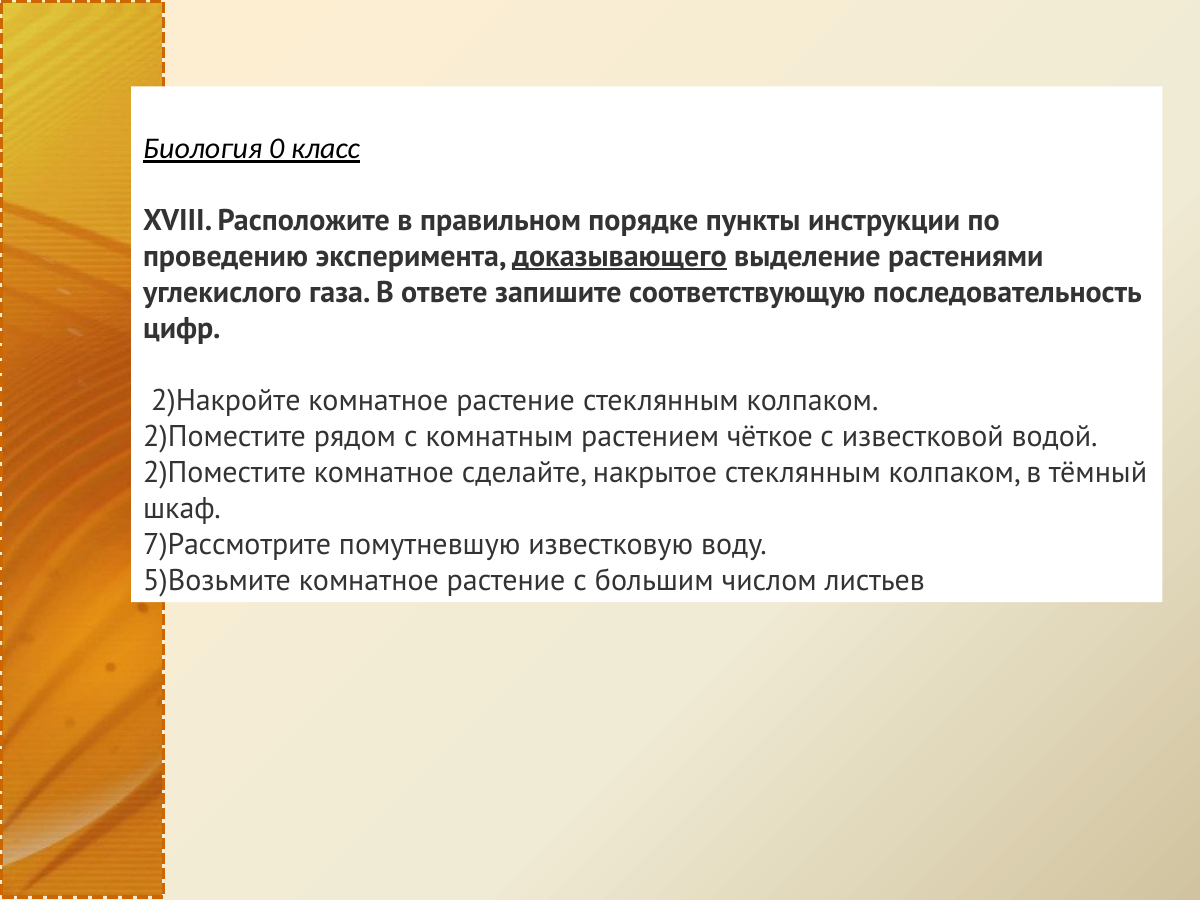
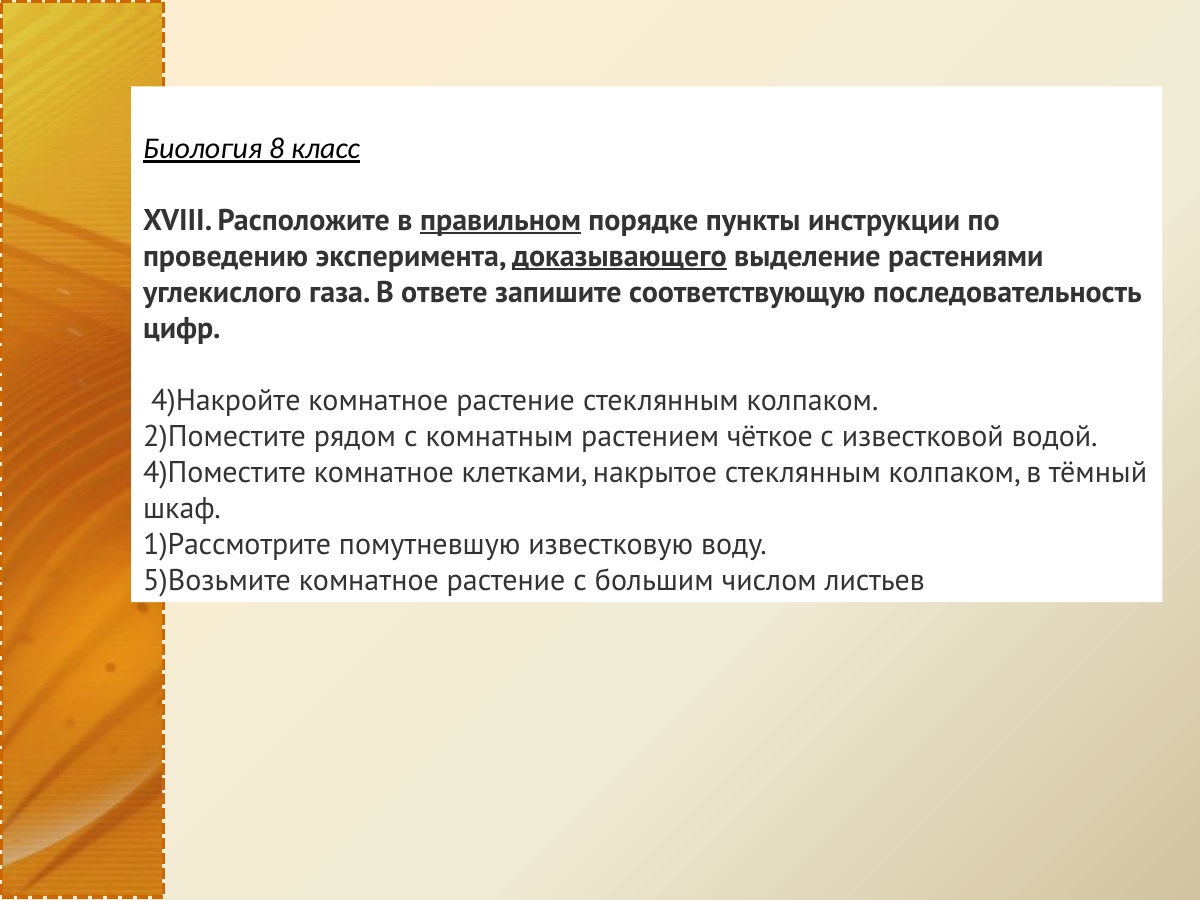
0: 0 -> 8
правильном underline: none -> present
2)Накройте: 2)Накройте -> 4)Накройте
2)Поместите at (225, 472): 2)Поместите -> 4)Поместите
сделайте: сделайте -> клетками
7)Рассмотрите: 7)Рассмотрите -> 1)Рассмотрите
